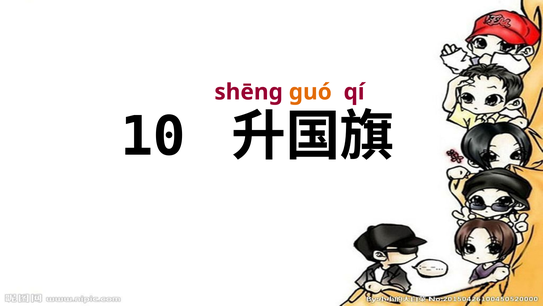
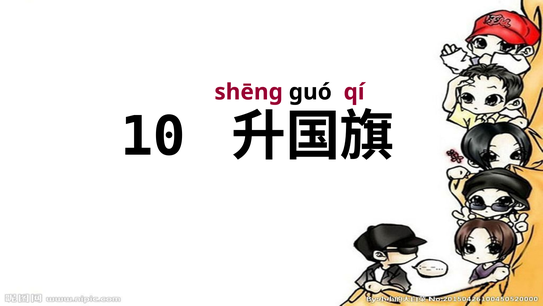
guó colour: orange -> black
